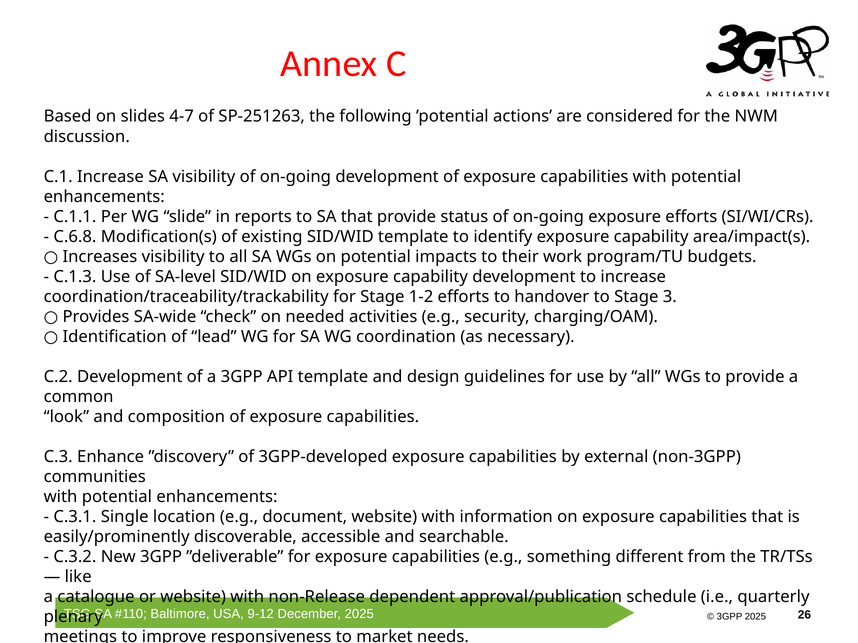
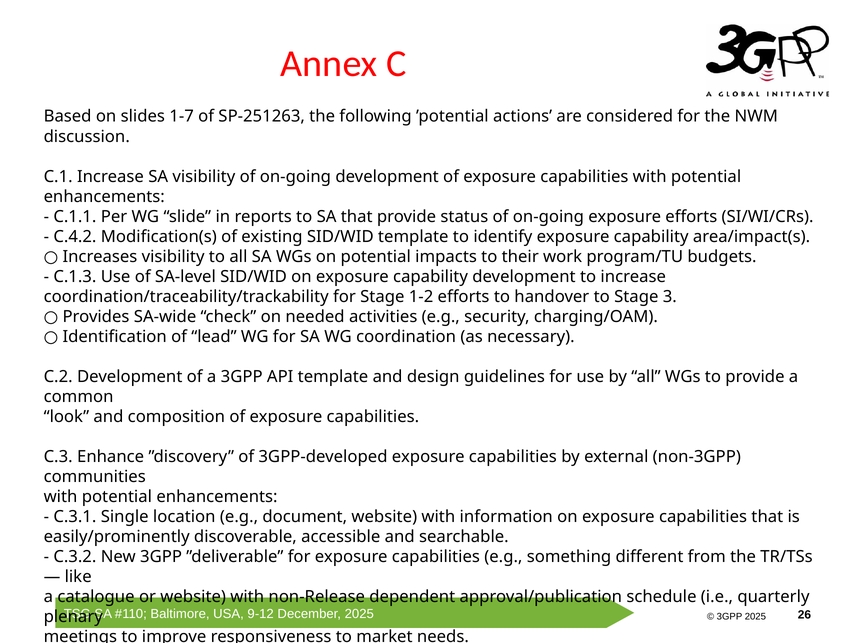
4-7: 4-7 -> 1-7
C.6.8: C.6.8 -> C.4.2
